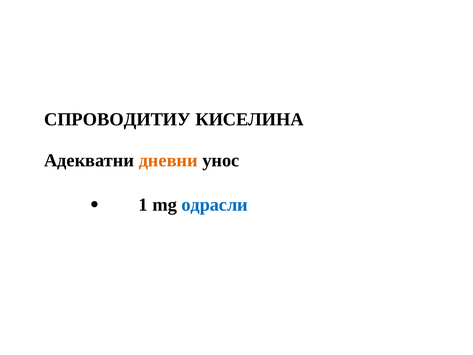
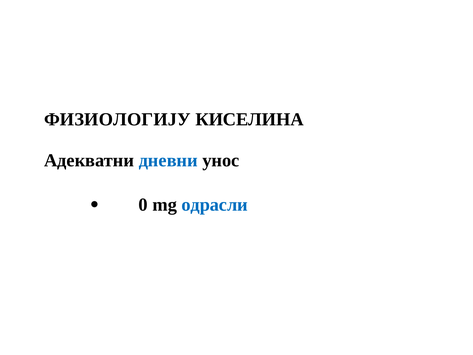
СПРОВОДИТИУ: СПРОВОДИТИУ -> ФИЗИОЛОГИЈУ
дневни colour: orange -> blue
1: 1 -> 0
